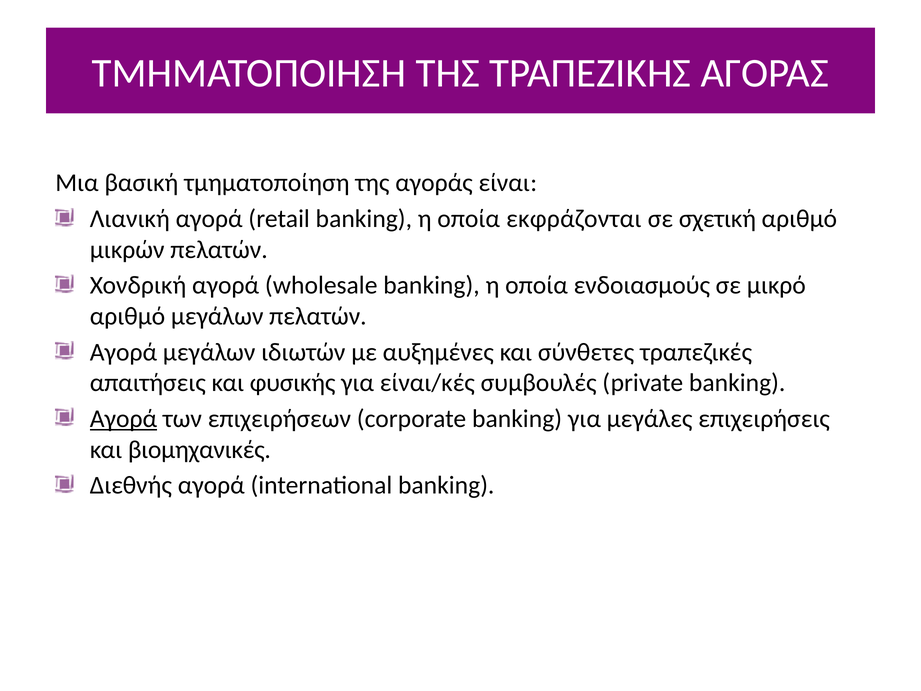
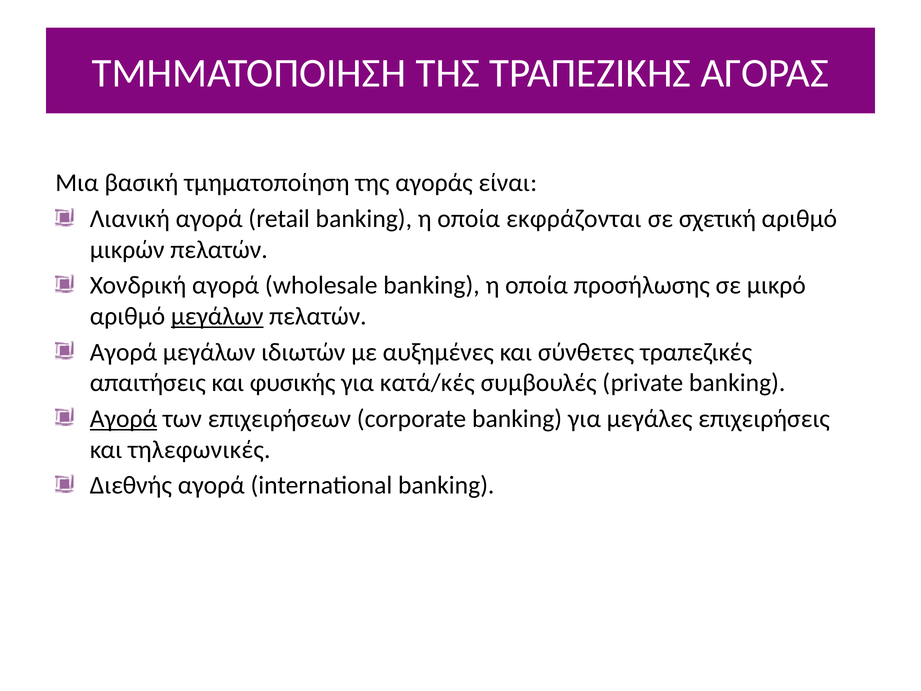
ενδοιασμούς: ενδοιασμούς -> προσήλωσης
μεγάλων at (217, 316) underline: none -> present
είναι/κές: είναι/κές -> κατά/κές
βιομηχανικές: βιομηχανικές -> τηλεφωνικές
